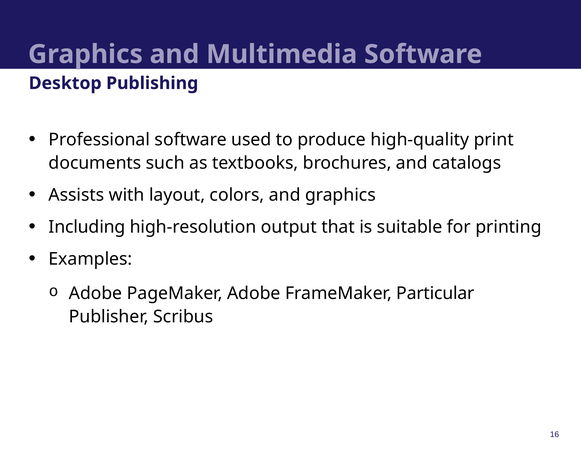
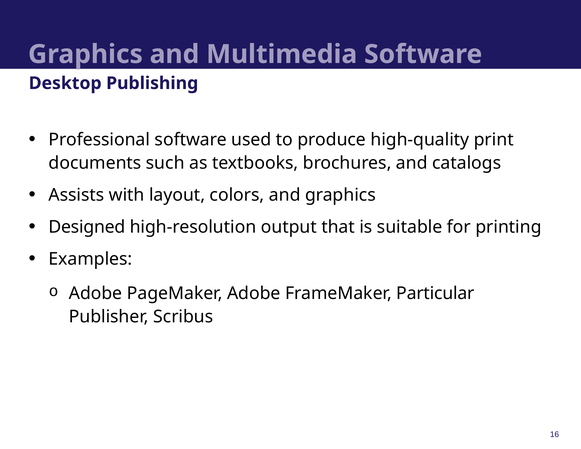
Including: Including -> Designed
